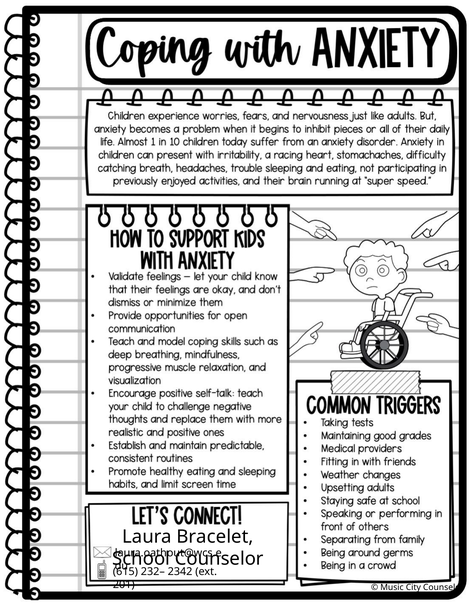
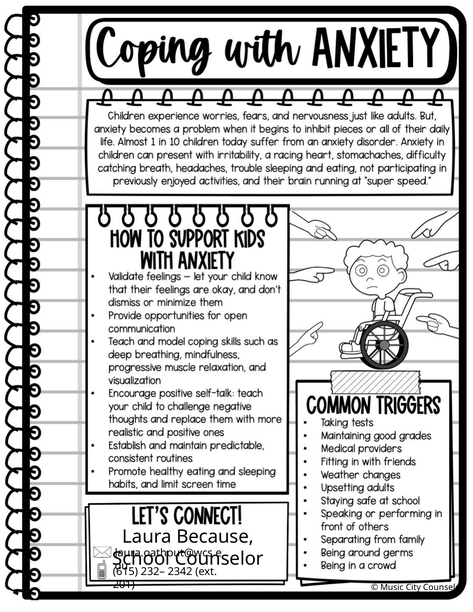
Bracelet: Bracelet -> Because
